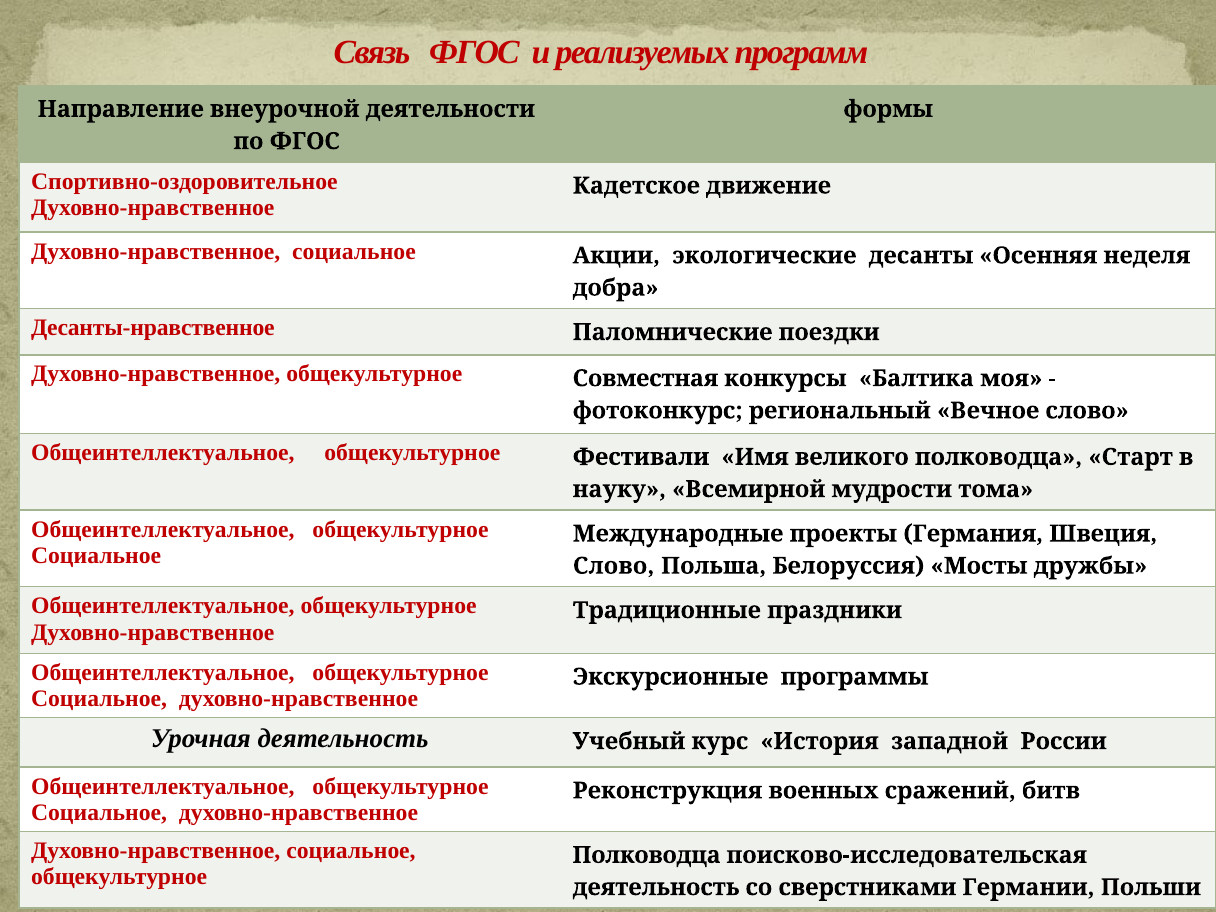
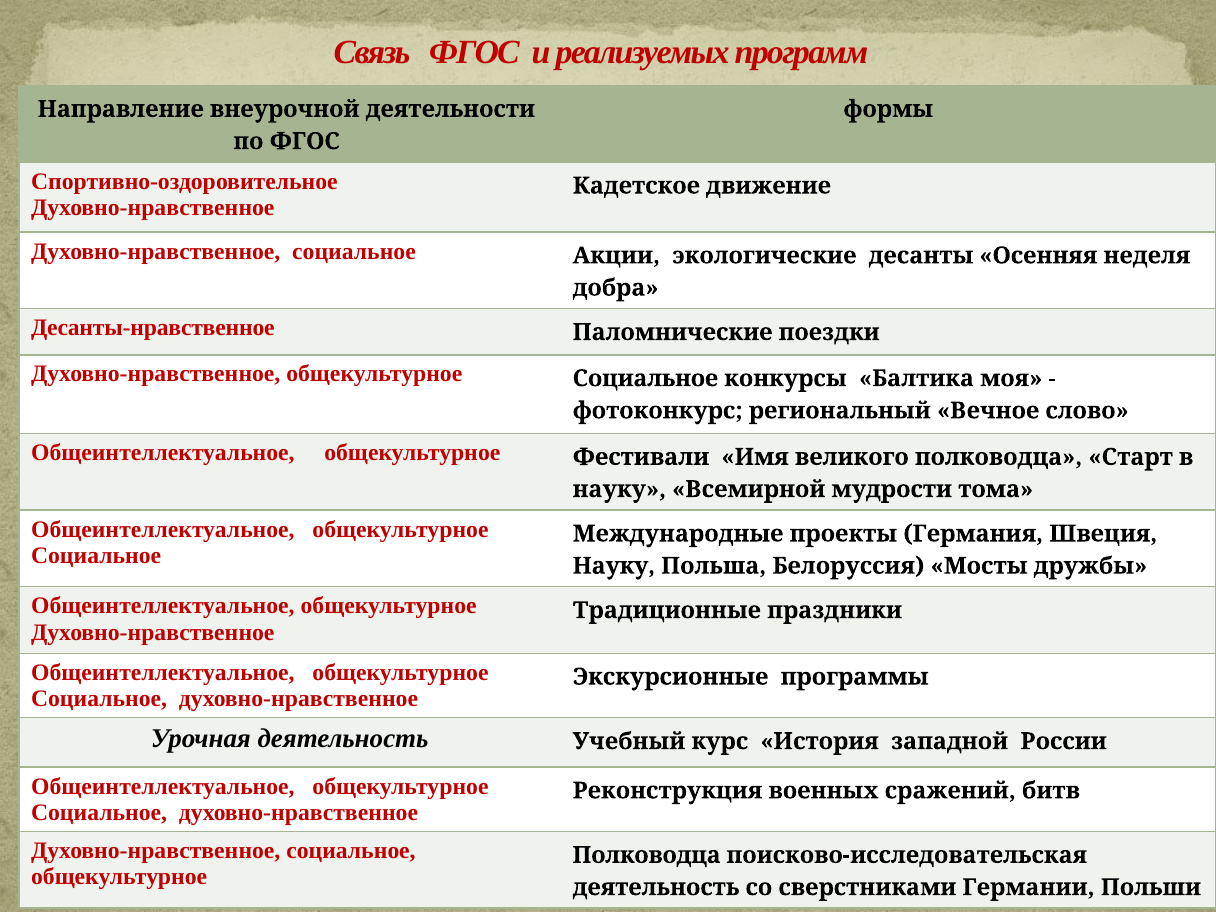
Духовно-нравственное общекультурное Совместная: Совместная -> Социальное
Слово at (614, 566): Слово -> Науку
